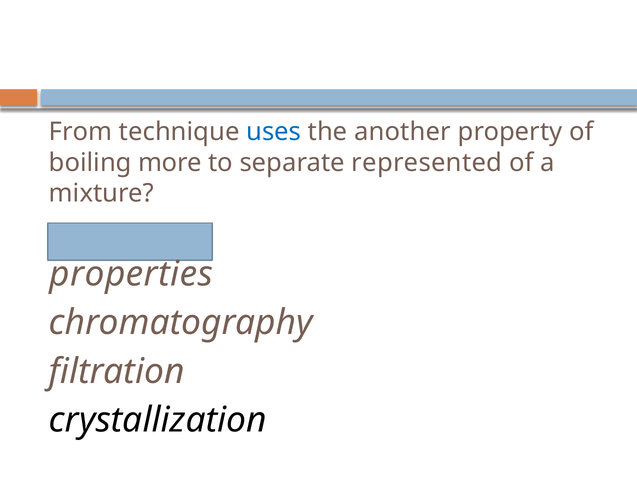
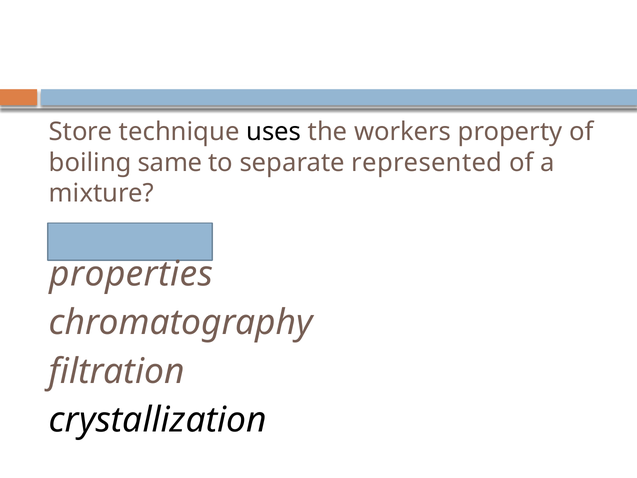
From: From -> Store
uses colour: blue -> black
another: another -> workers
more: more -> same
